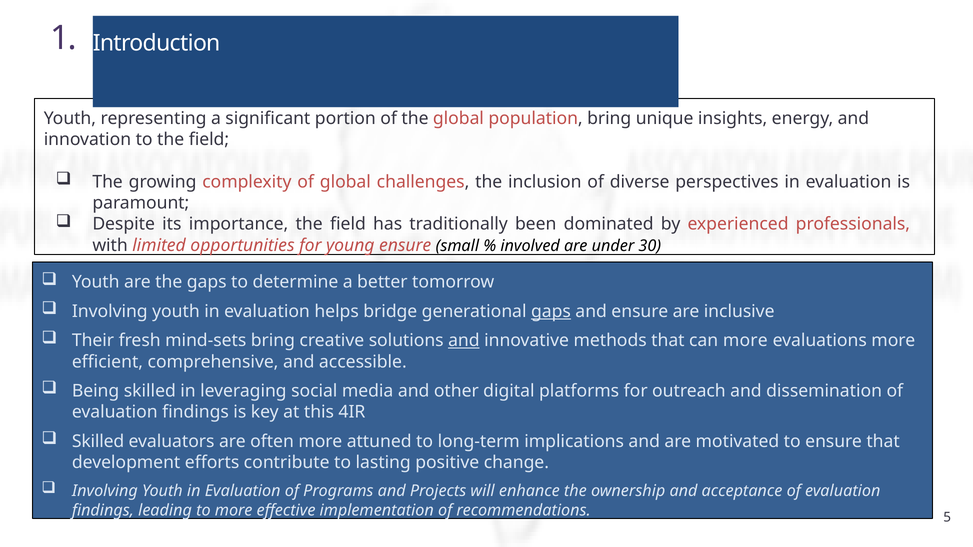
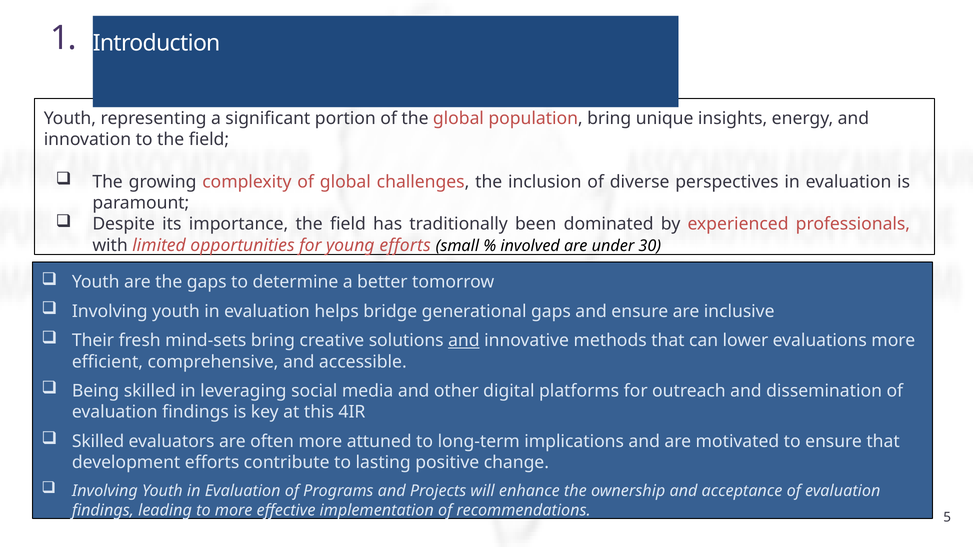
young ensure: ensure -> efforts
gaps at (551, 312) underline: present -> none
can more: more -> lower
